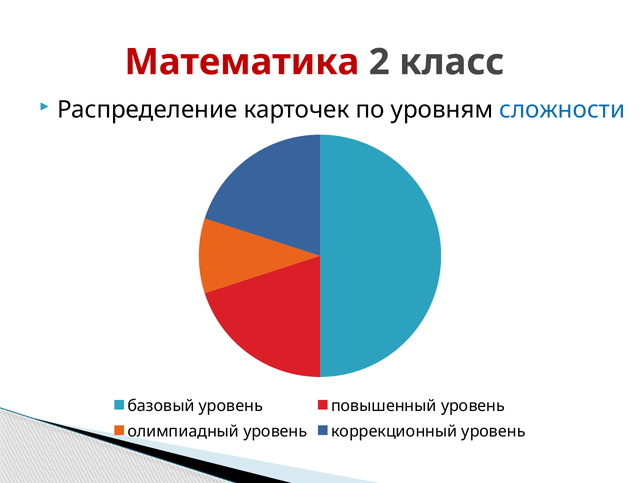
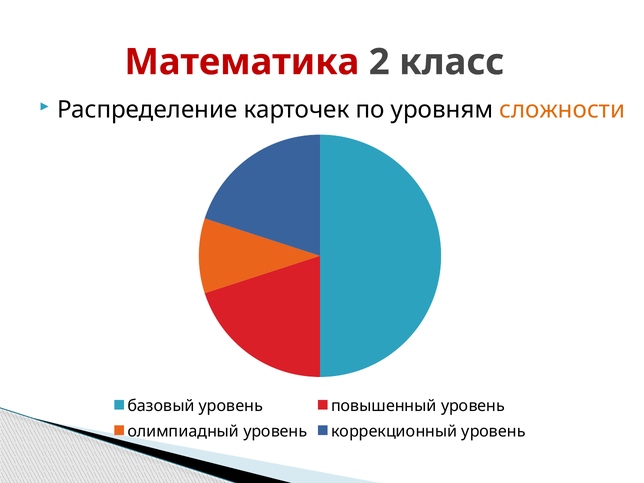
сложности colour: blue -> orange
